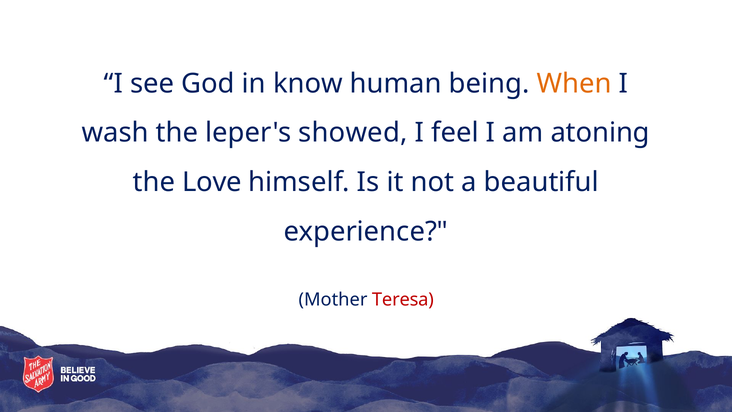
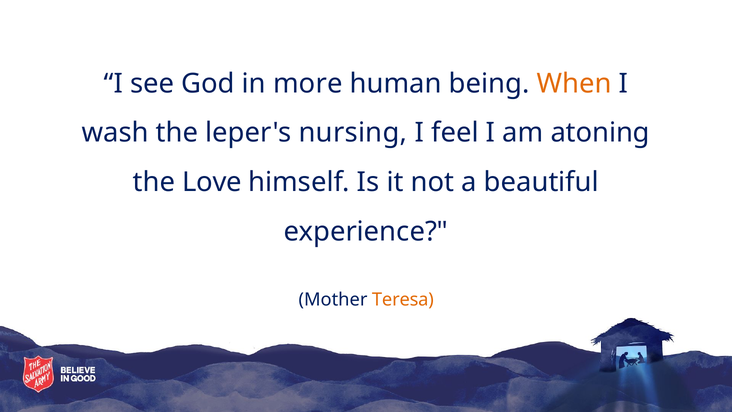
know: know -> more
showed: showed -> nursing
Teresa colour: red -> orange
